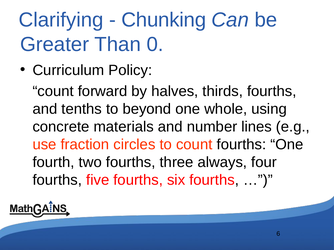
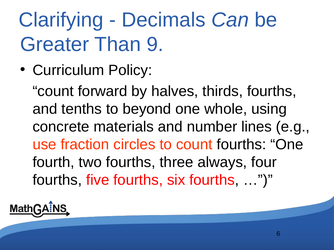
Chunking: Chunking -> Decimals
0: 0 -> 9
